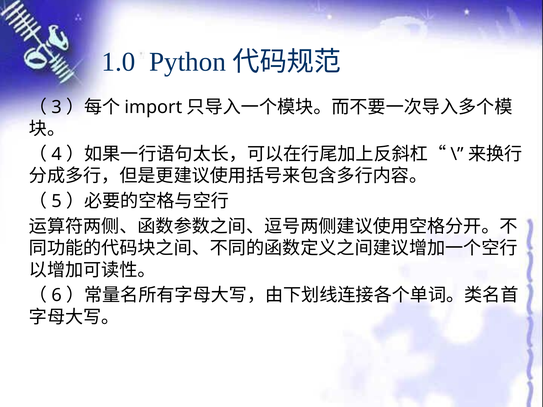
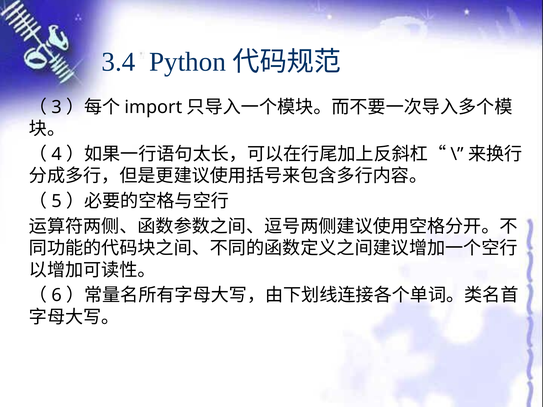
1.0: 1.0 -> 3.4
